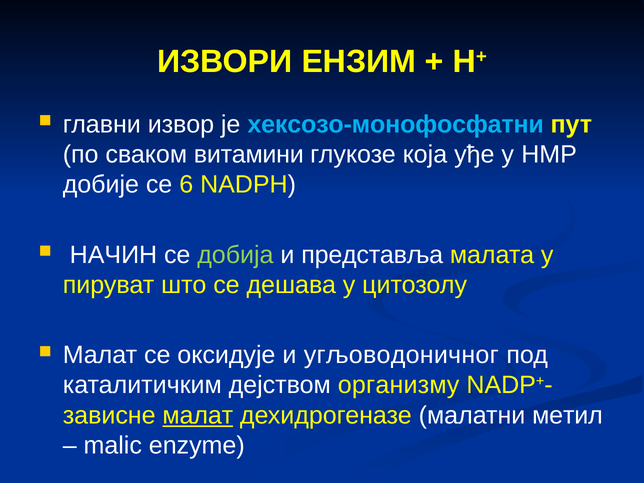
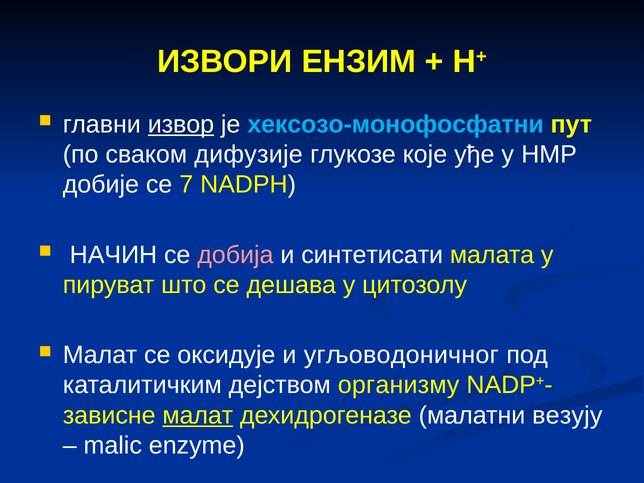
извор underline: none -> present
витамини: витамини -> дифузије
која: која -> које
6: 6 -> 7
добија colour: light green -> pink
представља: представља -> синтетисати
метил: метил -> везују
